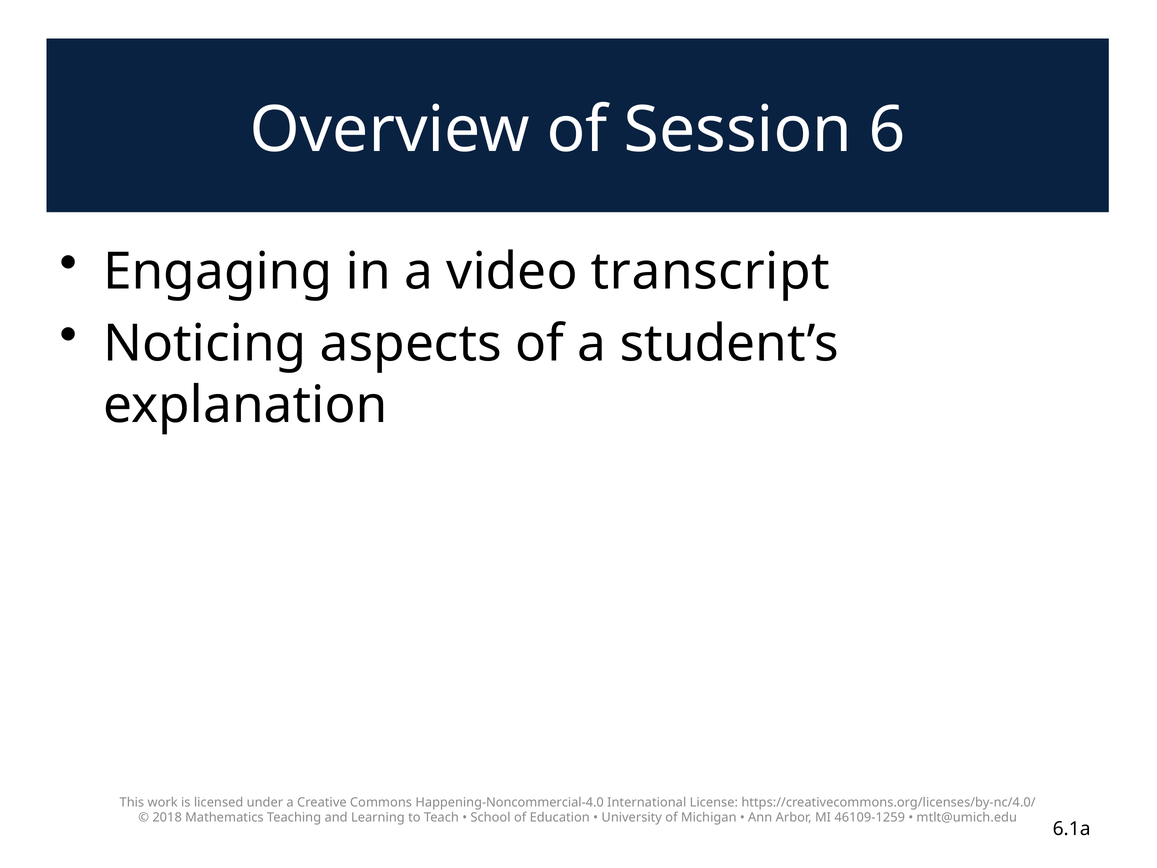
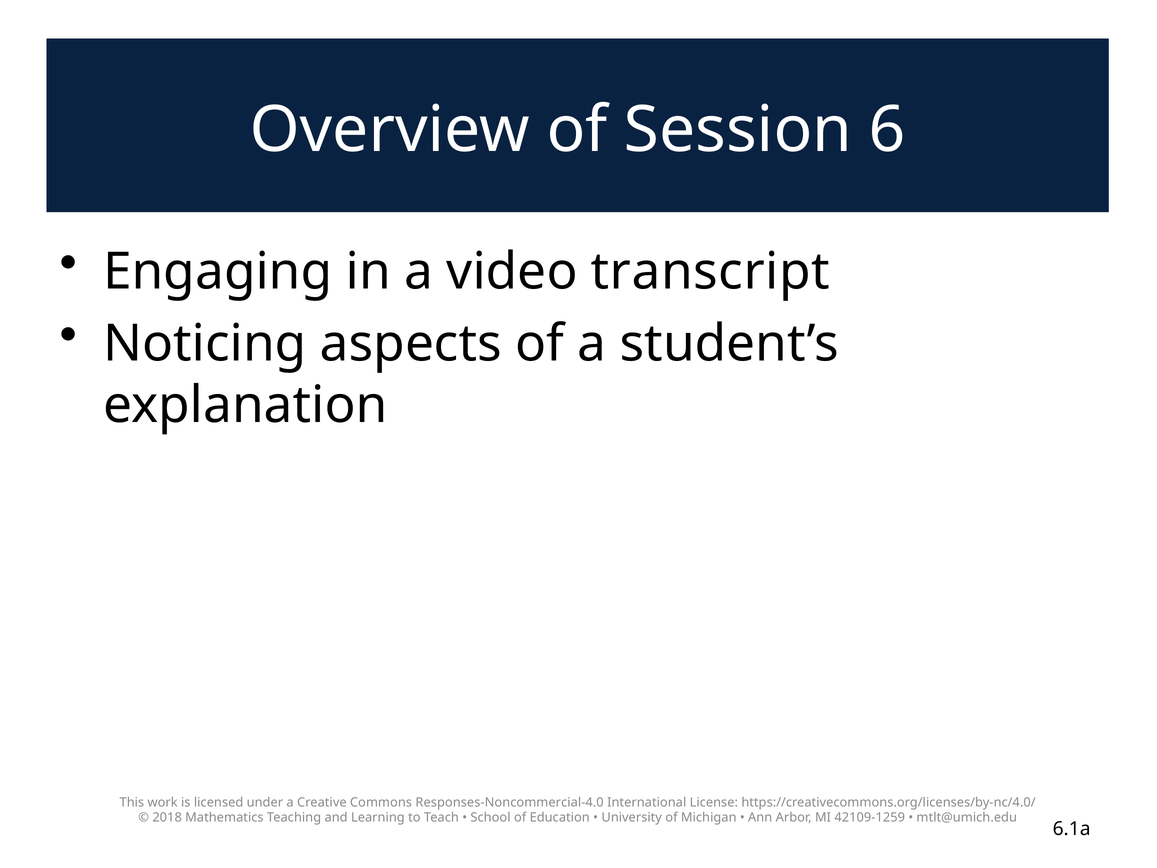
Happening-Noncommercial-4.0: Happening-Noncommercial-4.0 -> Responses-Noncommercial-4.0
46109-1259: 46109-1259 -> 42109-1259
